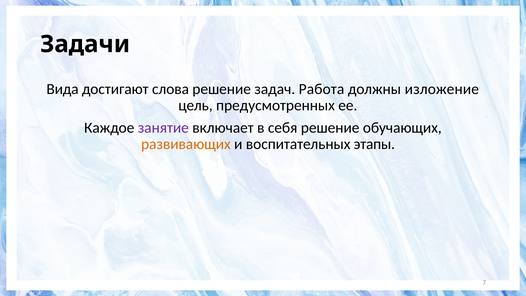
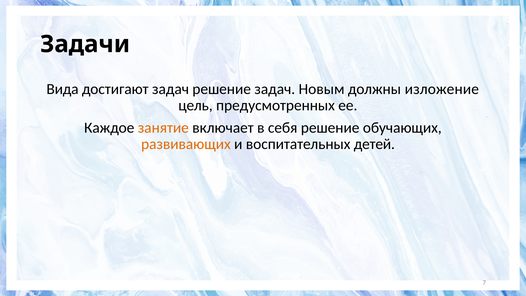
достигают слова: слова -> задач
Работа: Работа -> Новым
занятие colour: purple -> orange
этапы: этапы -> детей
